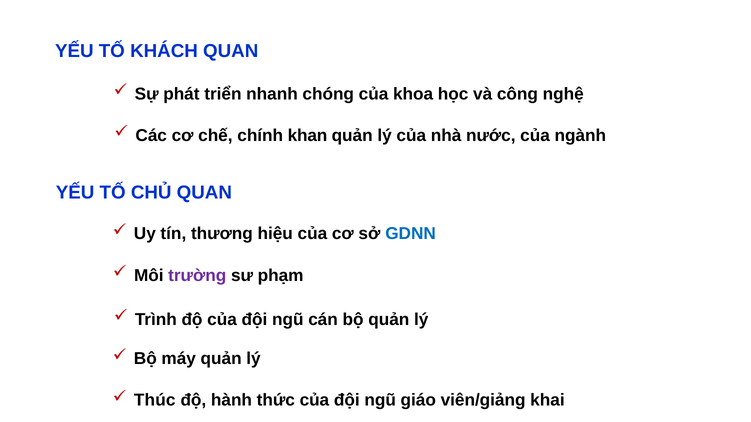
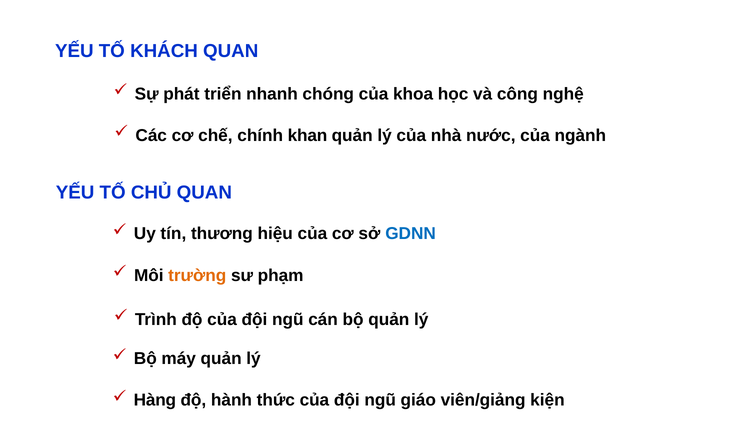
trường colour: purple -> orange
Thúc: Thúc -> Hàng
khai: khai -> kiện
